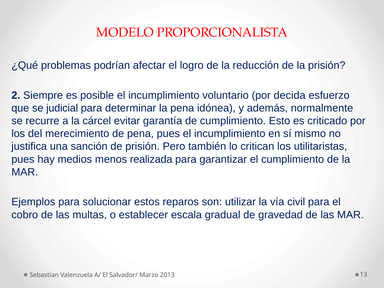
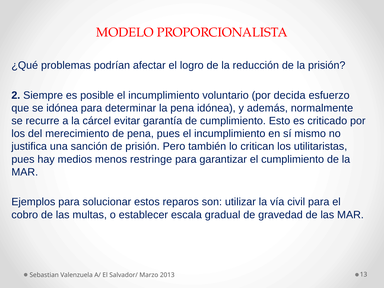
se judicial: judicial -> idónea
realizada: realizada -> restringe
